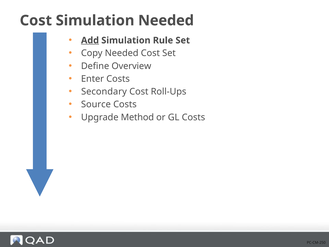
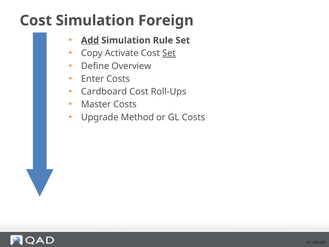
Simulation Needed: Needed -> Foreign
Copy Needed: Needed -> Activate
Set at (169, 53) underline: none -> present
Secondary: Secondary -> Cardboard
Source: Source -> Master
